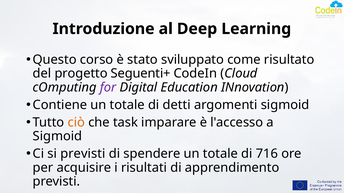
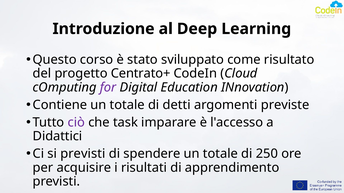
Seguenti+: Seguenti+ -> Centrato+
argomenti sigmoid: sigmoid -> previste
ciò colour: orange -> purple
Sigmoid at (57, 137): Sigmoid -> Didattici
716: 716 -> 250
